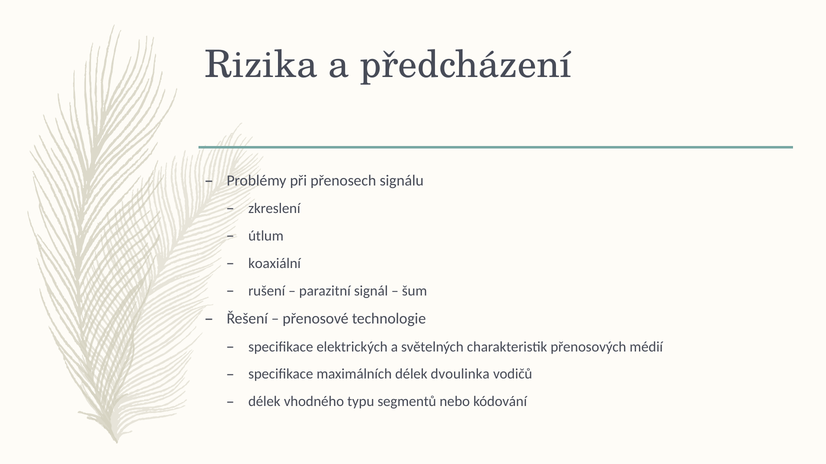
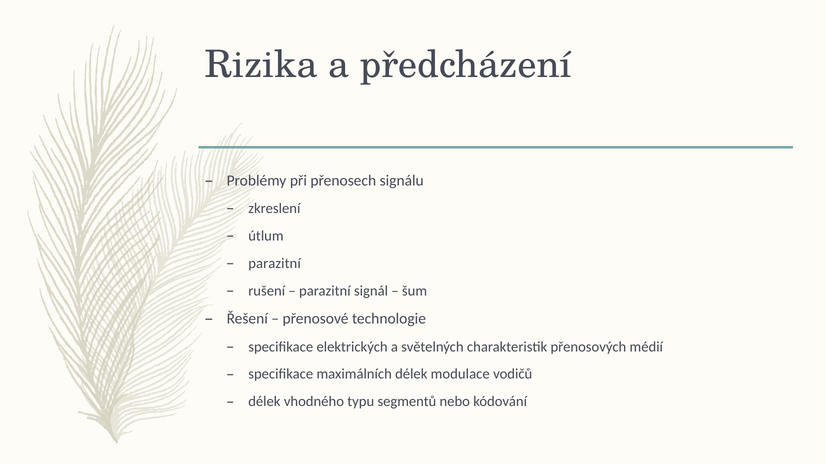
koaxiální at (275, 264): koaxiální -> parazitní
dvoulinka: dvoulinka -> modulace
